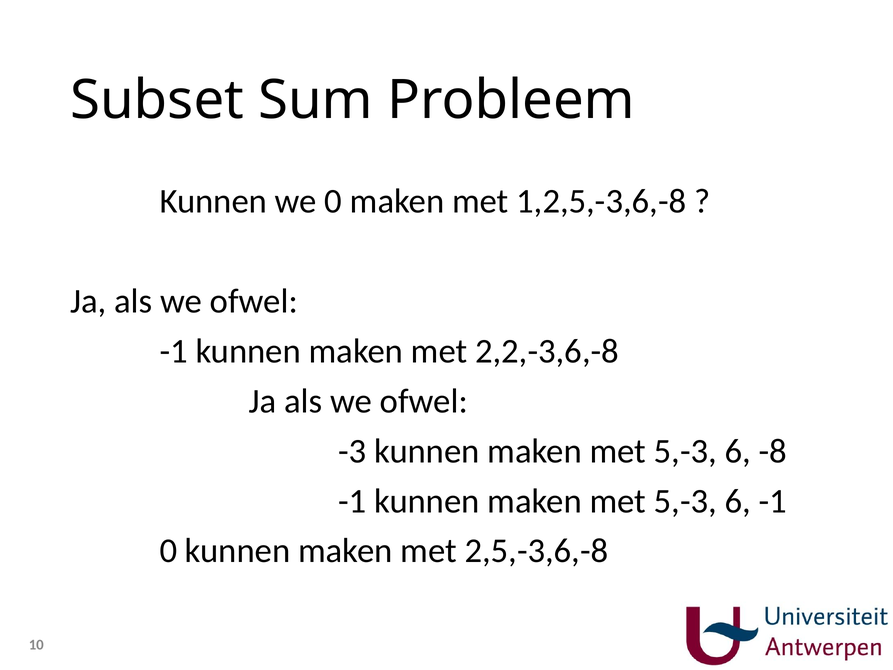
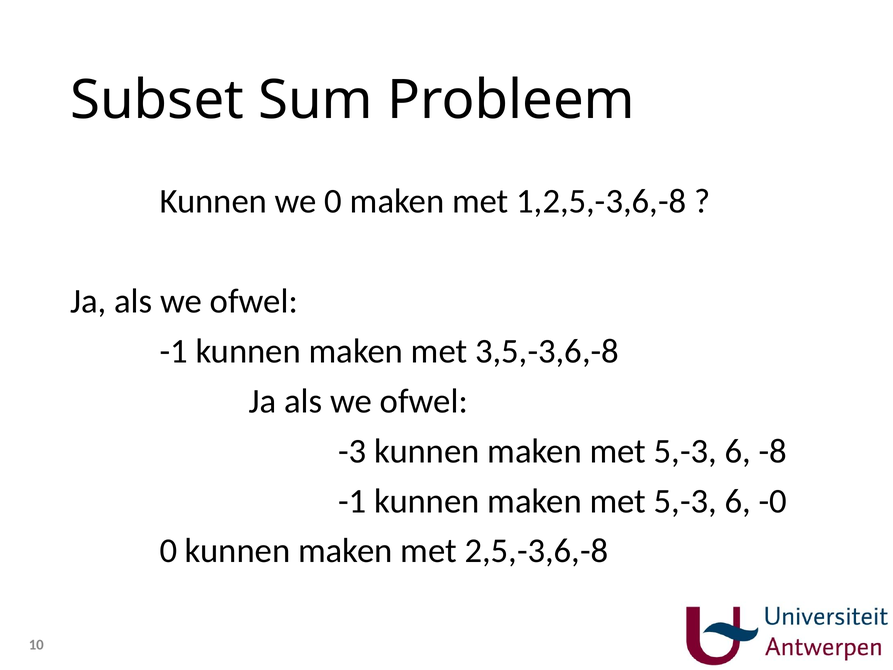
2,2,-3,6,-8: 2,2,-3,6,-8 -> 3,5,-3,6,-8
6 -1: -1 -> -0
